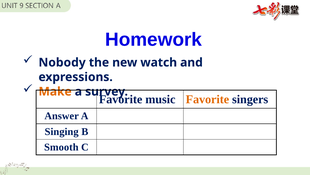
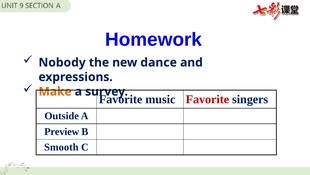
watch: watch -> dance
Favorite at (207, 99) colour: orange -> red
Answer: Answer -> Outside
Singing: Singing -> Preview
